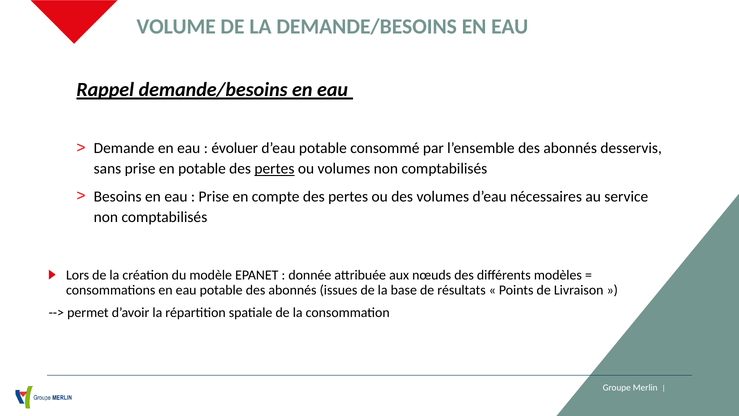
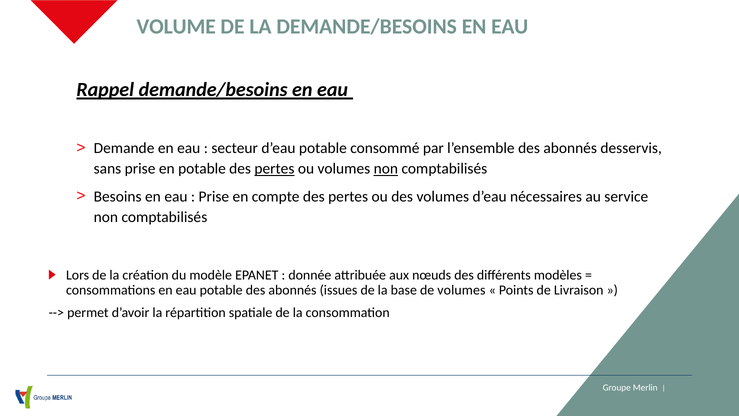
évoluer: évoluer -> secteur
non at (386, 169) underline: none -> present
de résultats: résultats -> volumes
